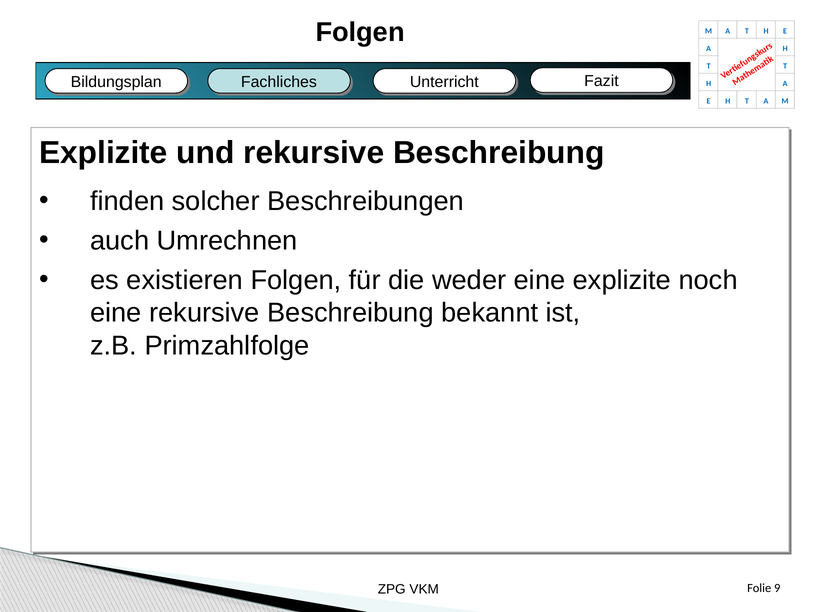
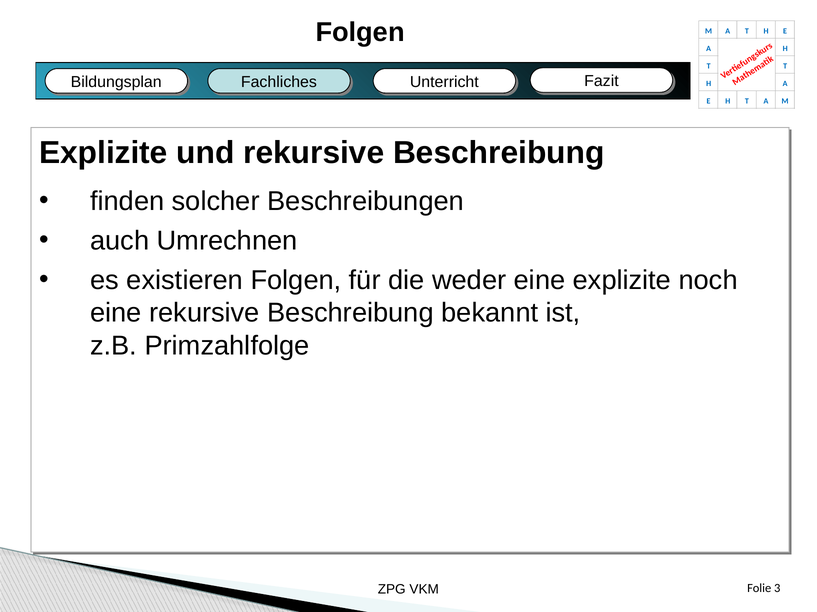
9: 9 -> 3
